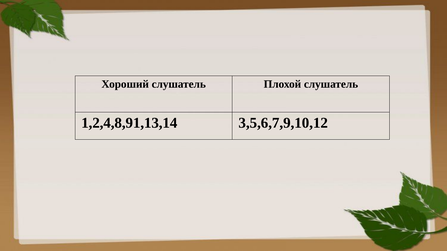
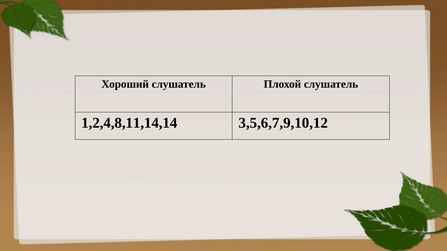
1,2,4,8,91,13,14: 1,2,4,8,91,13,14 -> 1,2,4,8,11,14,14
